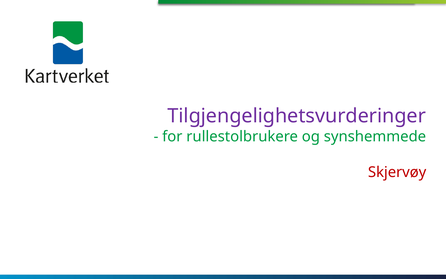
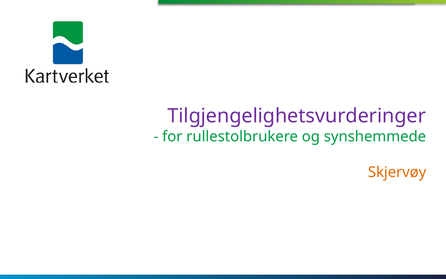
Skjervøy colour: red -> orange
